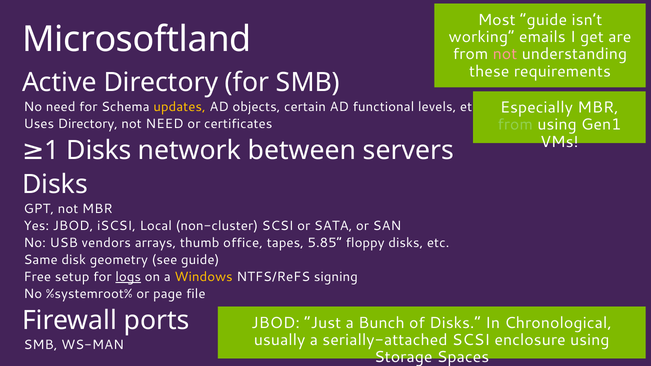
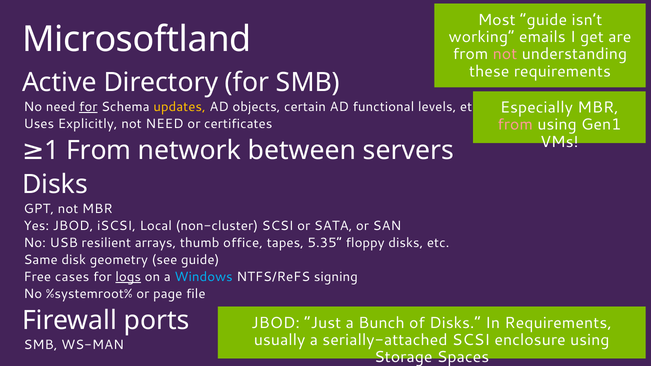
for at (88, 107) underline: none -> present
from at (515, 125) colour: light green -> pink
Uses Directory: Directory -> Explicitly
Disks at (99, 151): Disks -> From
vendors: vendors -> resilient
5.85: 5.85 -> 5.35
setup: setup -> cases
Windows colour: yellow -> light blue
In Chronological: Chronological -> Requirements
